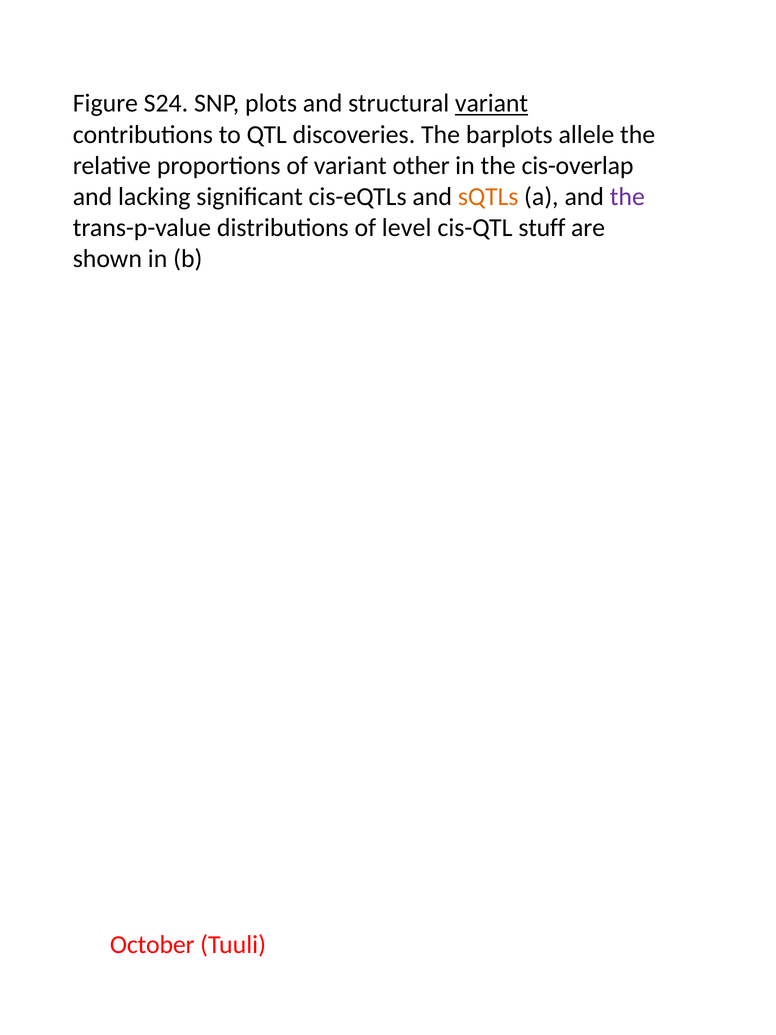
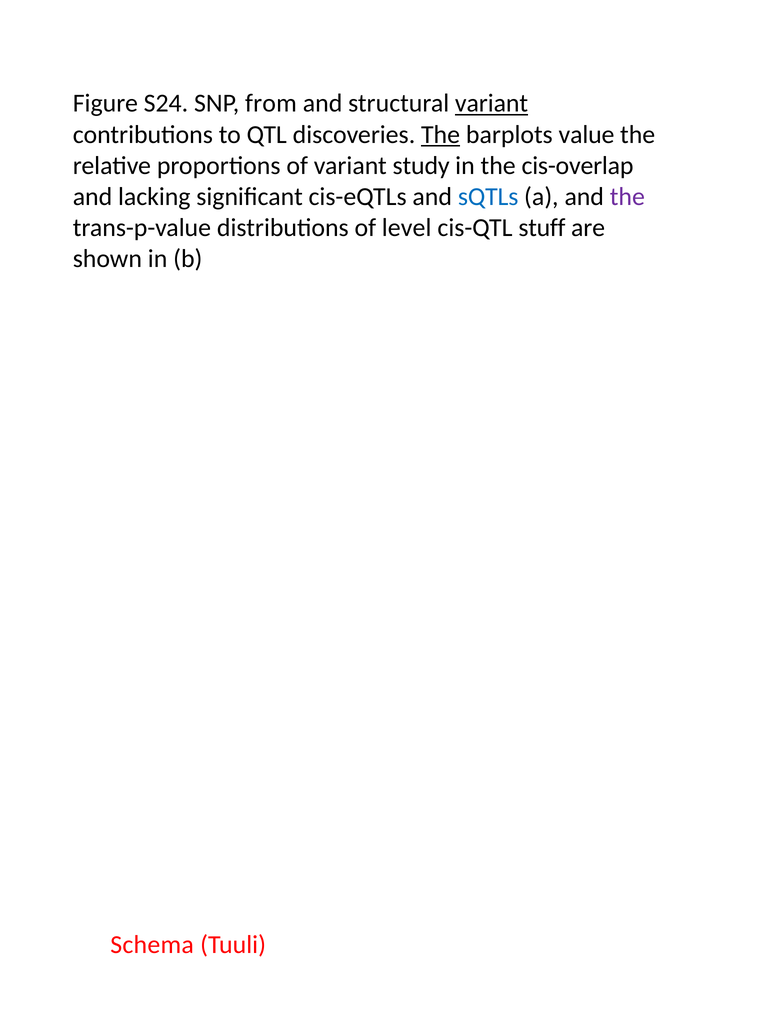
plots: plots -> from
The at (441, 134) underline: none -> present
allele: allele -> value
other: other -> study
sQTLs colour: orange -> blue
October: October -> Schema
